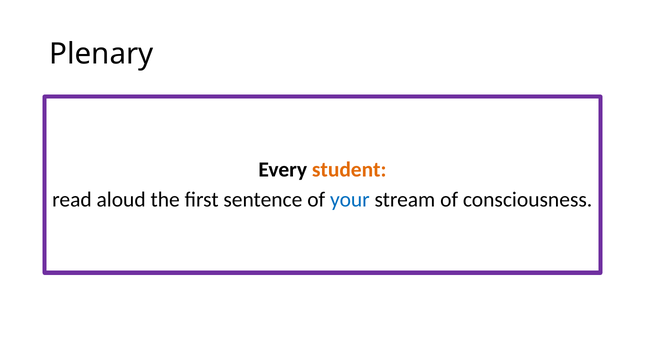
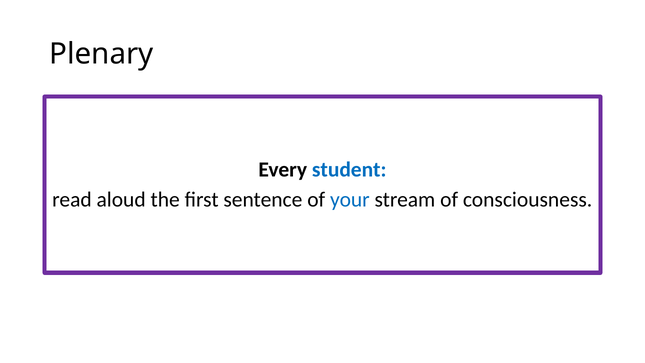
student colour: orange -> blue
